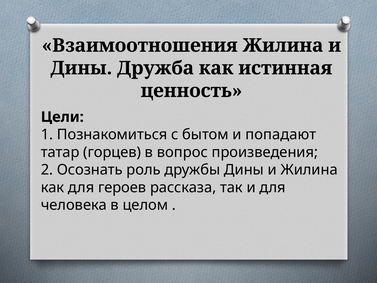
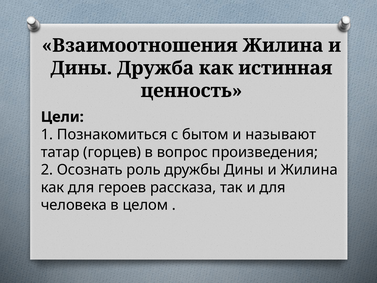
попадают: попадают -> называют
